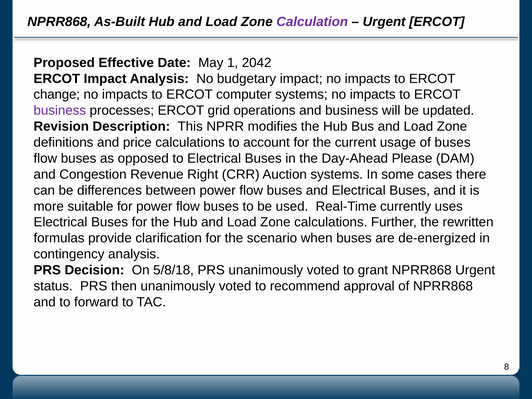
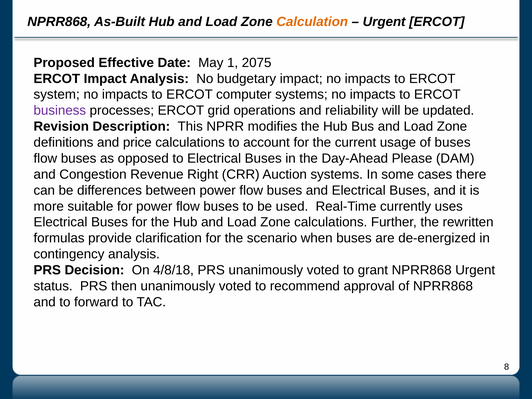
Calculation colour: purple -> orange
2042: 2042 -> 2075
change: change -> system
and business: business -> reliability
5/8/18: 5/8/18 -> 4/8/18
